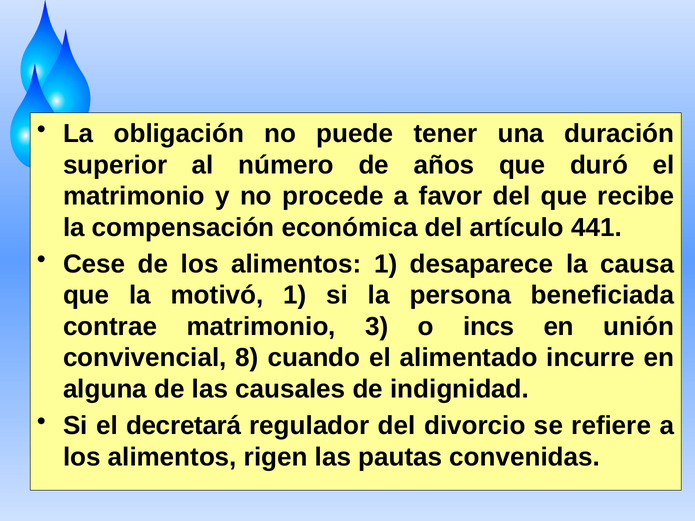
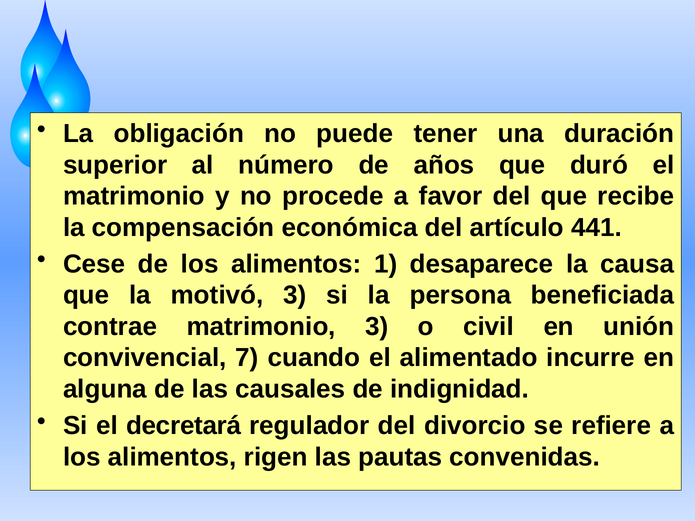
motivó 1: 1 -> 3
incs: incs -> civil
8: 8 -> 7
